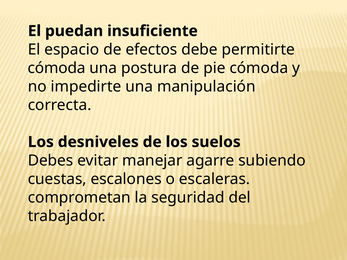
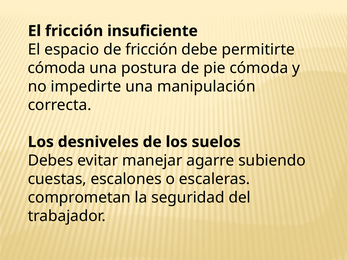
El puedan: puedan -> fricción
de efectos: efectos -> fricción
